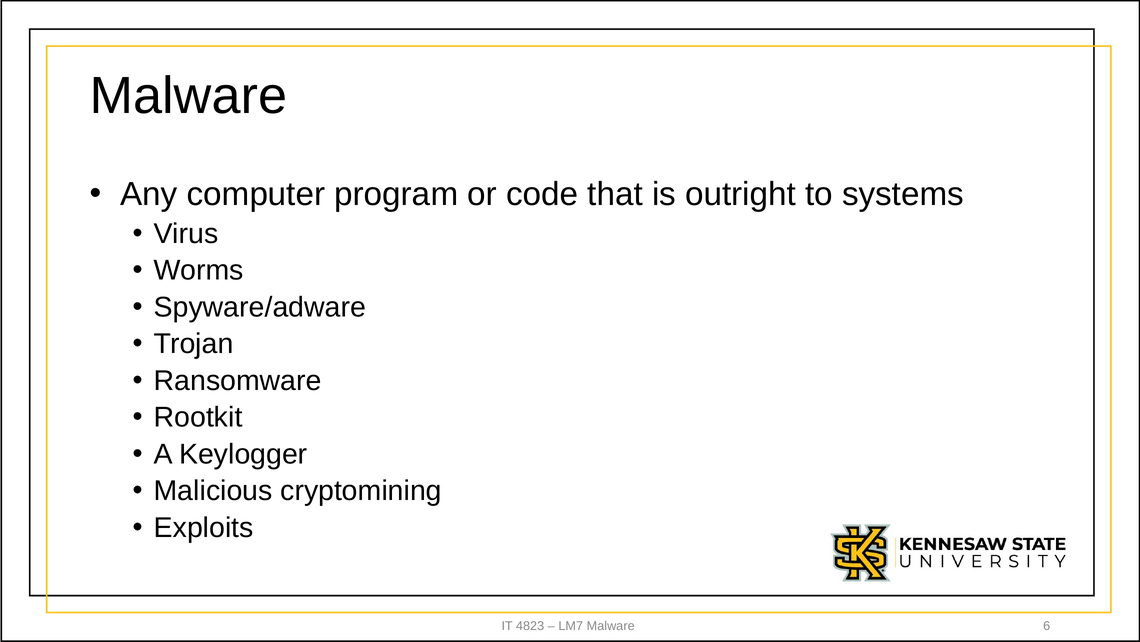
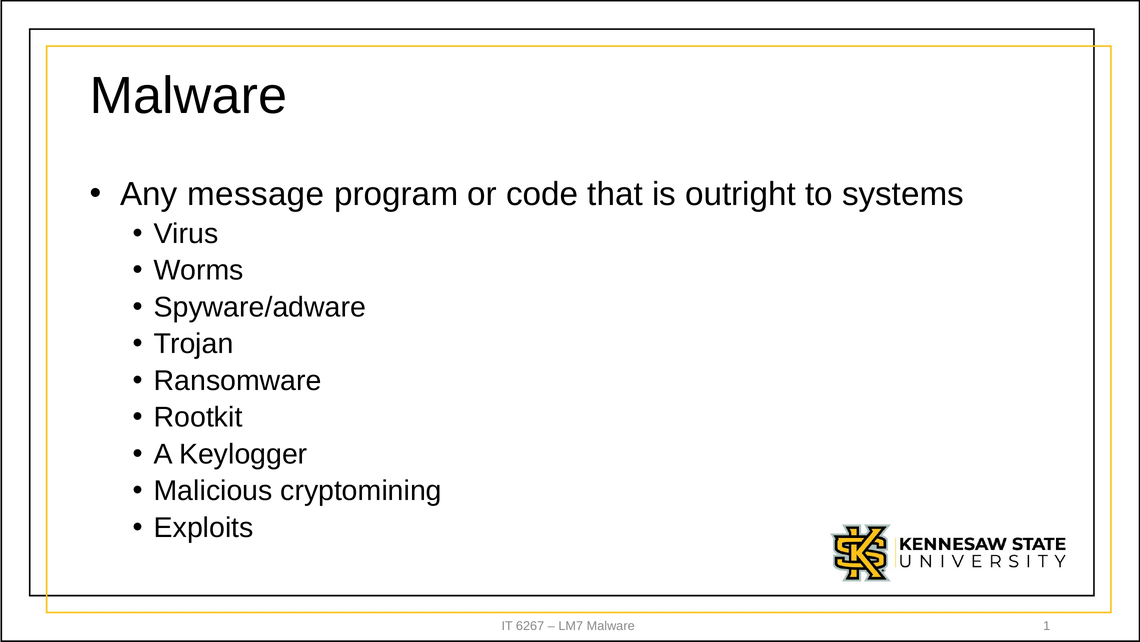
computer: computer -> message
4823: 4823 -> 6267
6: 6 -> 1
